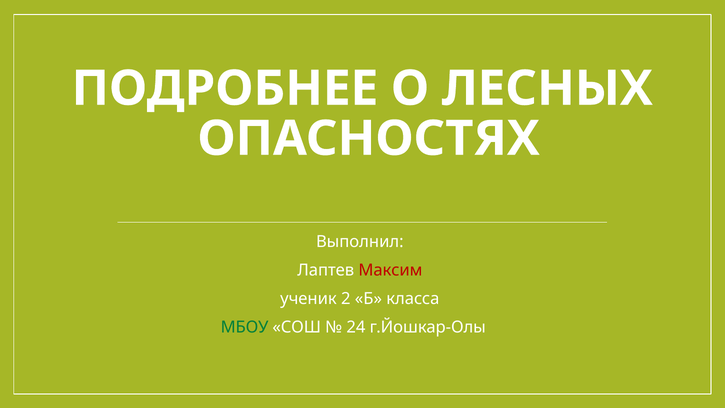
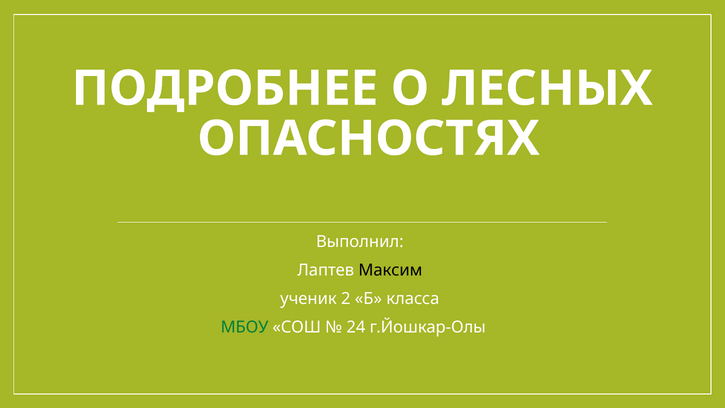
Максим colour: red -> black
